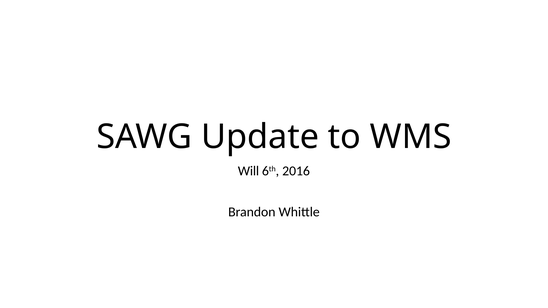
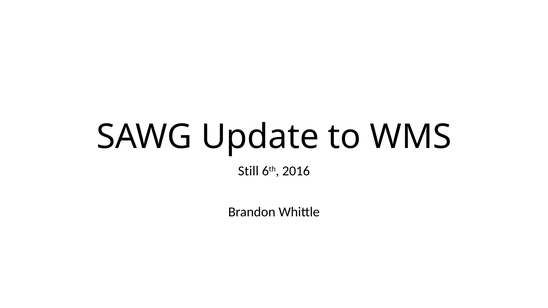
Will: Will -> Still
